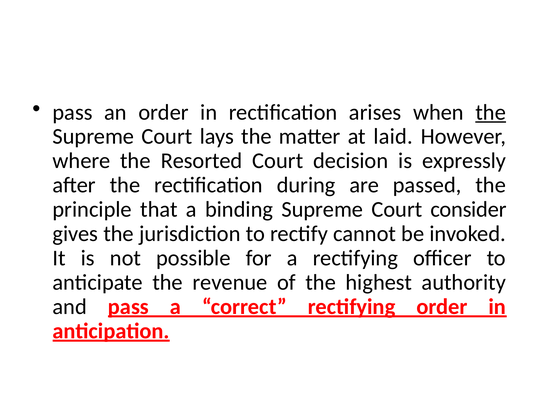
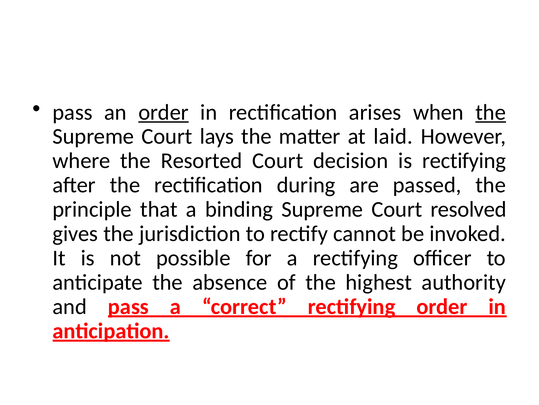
order at (164, 112) underline: none -> present
is expressly: expressly -> rectifying
consider: consider -> resolved
revenue: revenue -> absence
